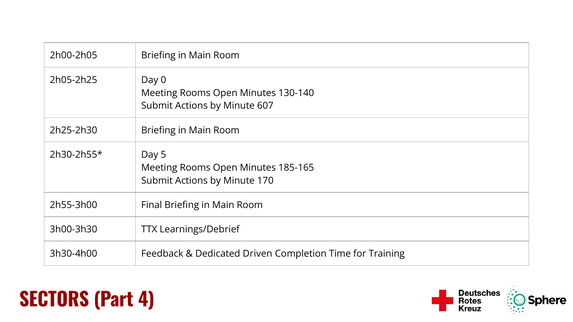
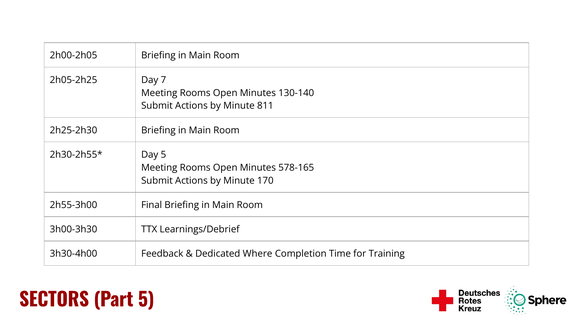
0: 0 -> 7
607: 607 -> 811
185-165: 185-165 -> 578-165
Driven: Driven -> Where
Part 4: 4 -> 5
